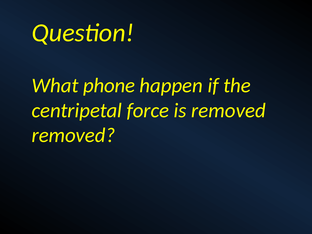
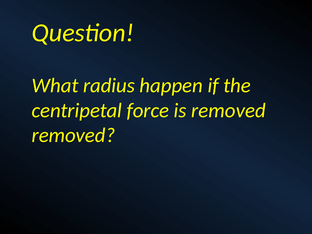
phone: phone -> radius
